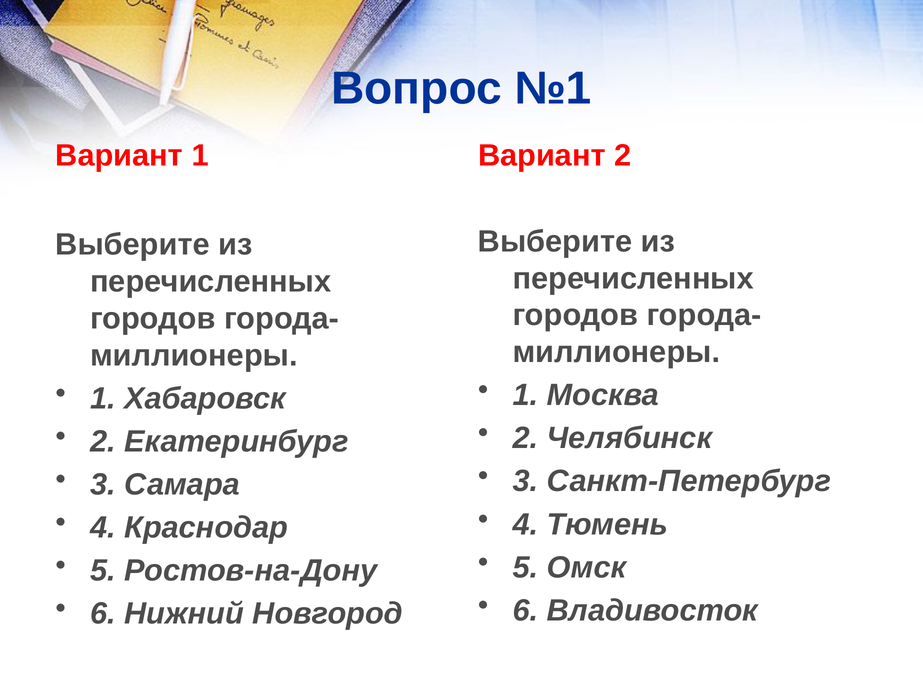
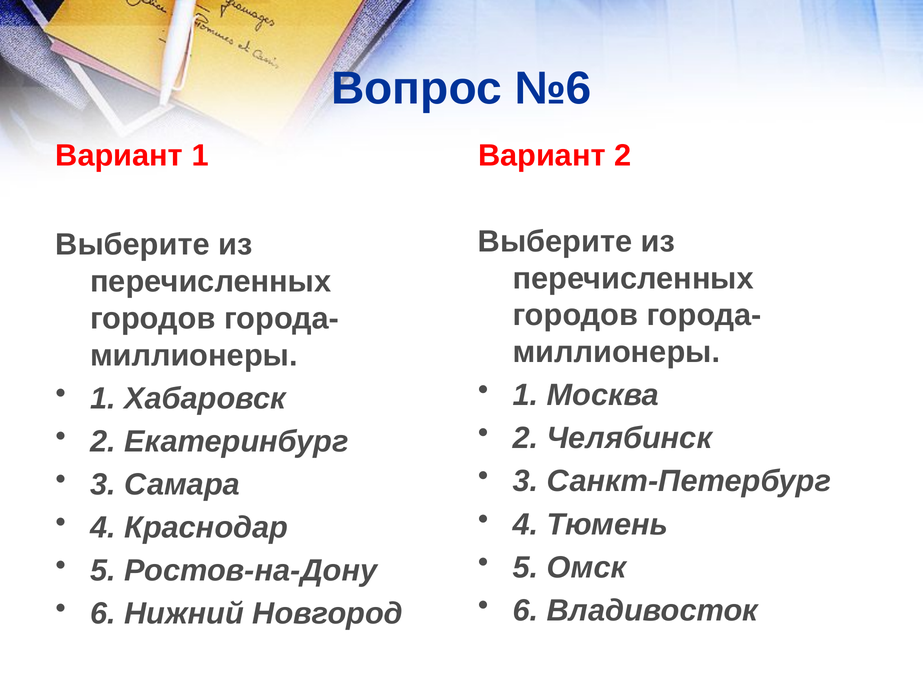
№1: №1 -> №6
